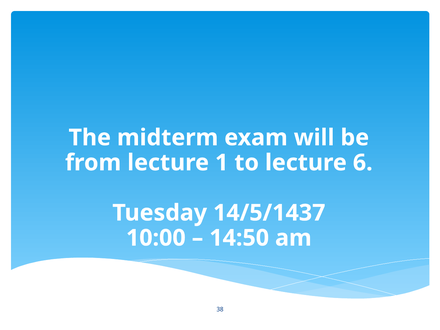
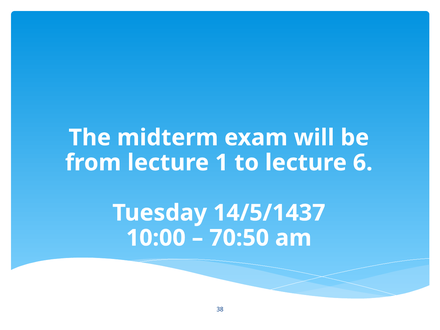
14:50: 14:50 -> 70:50
